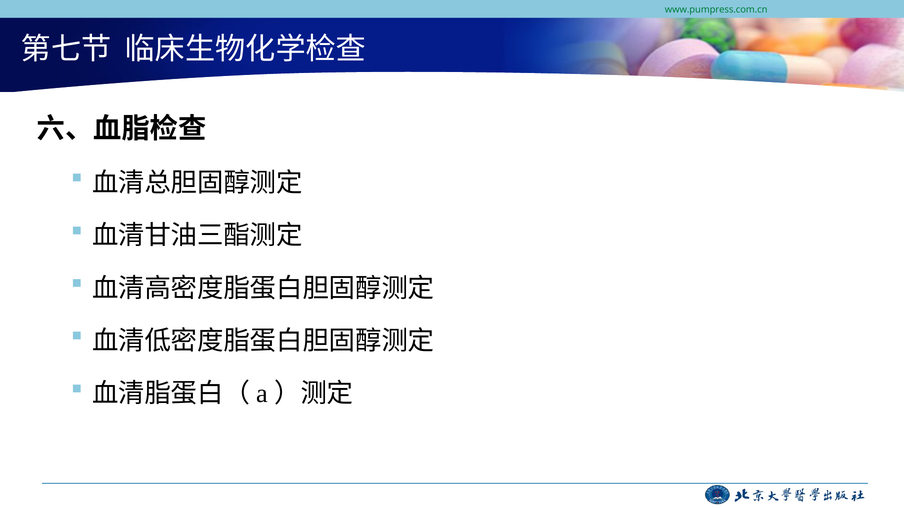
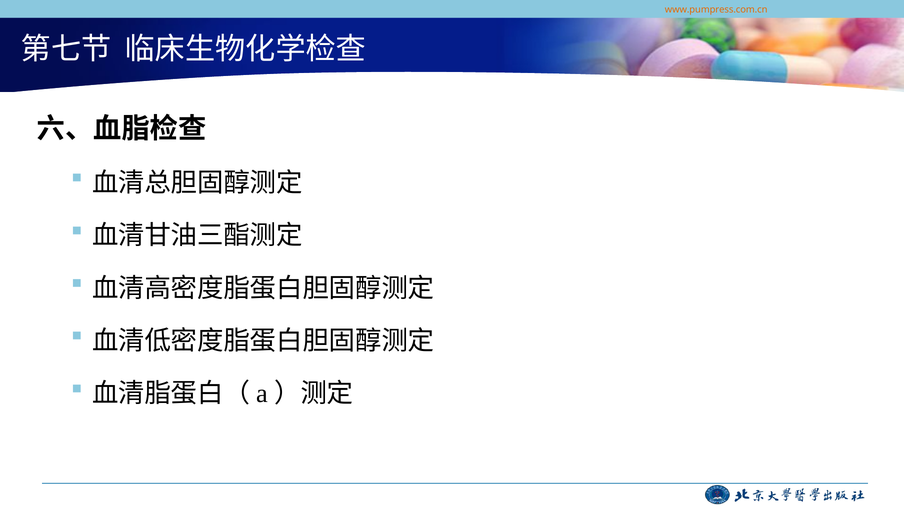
www.pumpress.com.cn colour: green -> orange
